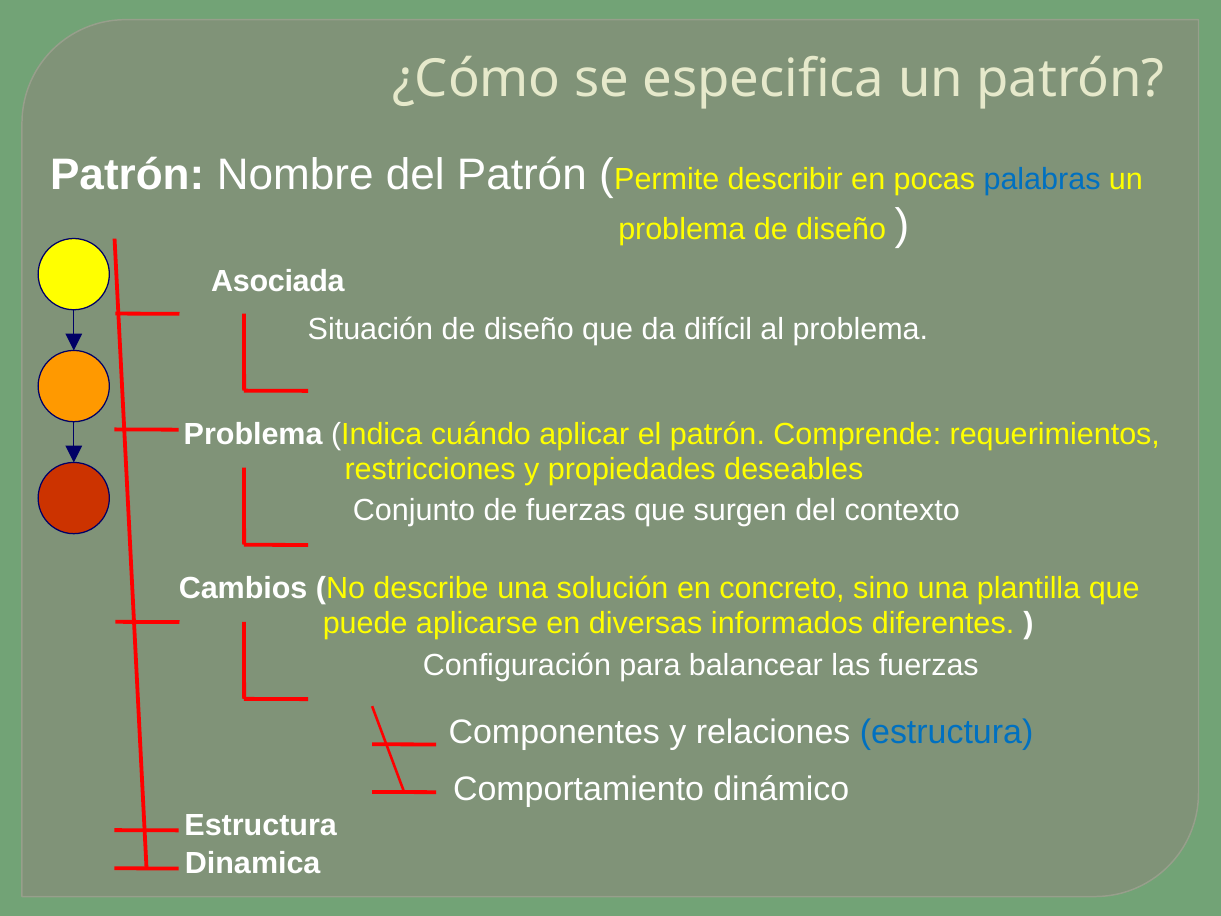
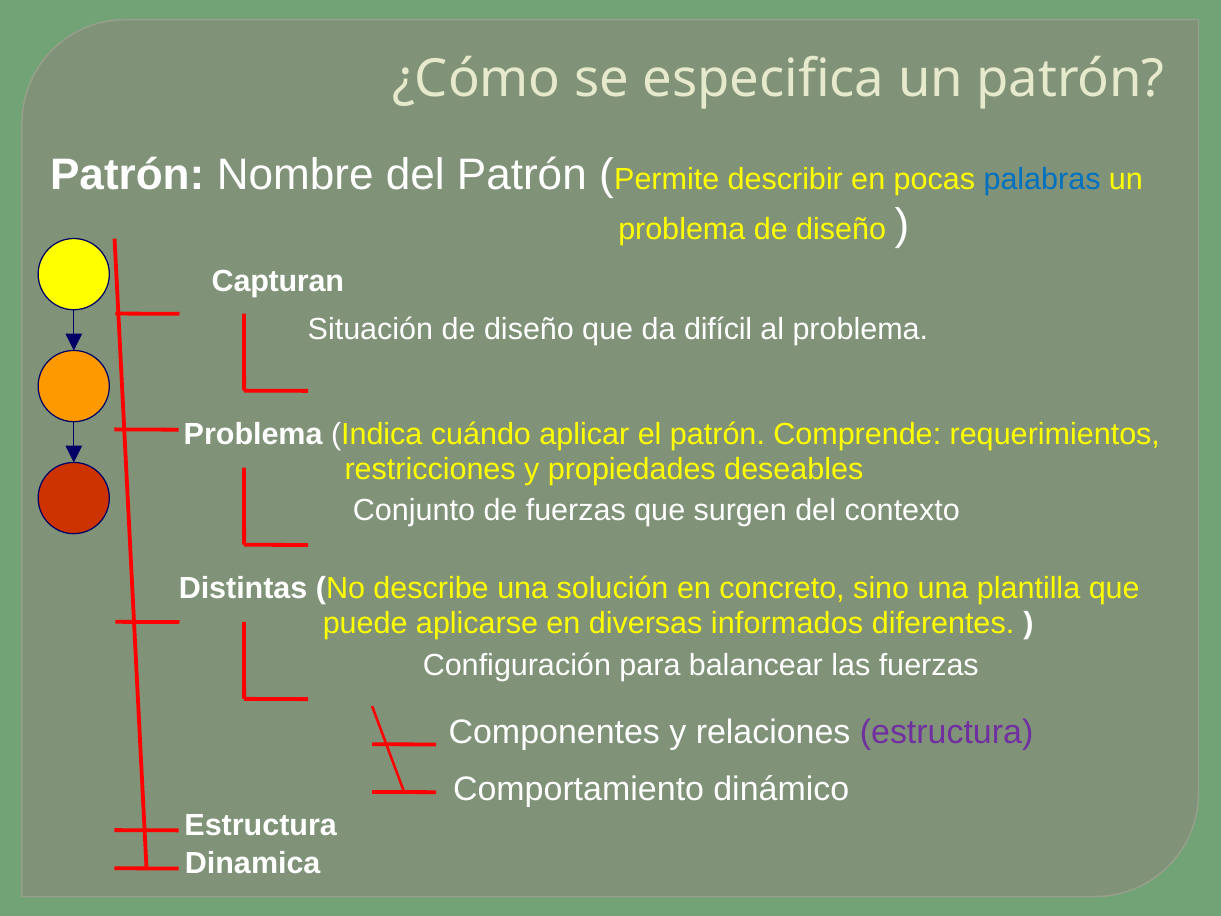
Asociada: Asociada -> Capturan
Cambios: Cambios -> Distintas
estructura at (947, 732) colour: blue -> purple
